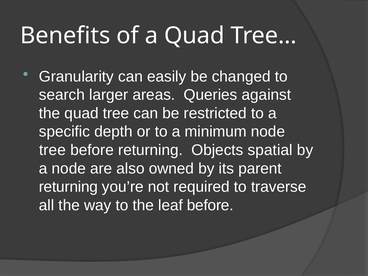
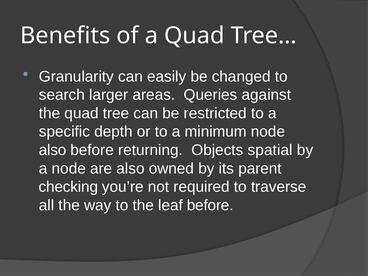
tree at (52, 150): tree -> also
returning at (68, 187): returning -> checking
